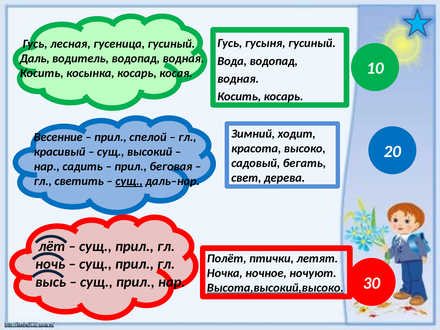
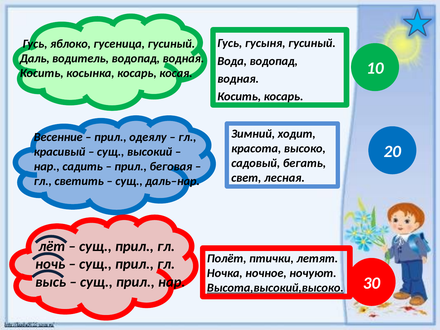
лесная: лесная -> яблоко
спелой: спелой -> одеялу
дерева: дерева -> лесная
сущ at (129, 181) underline: present -> none
